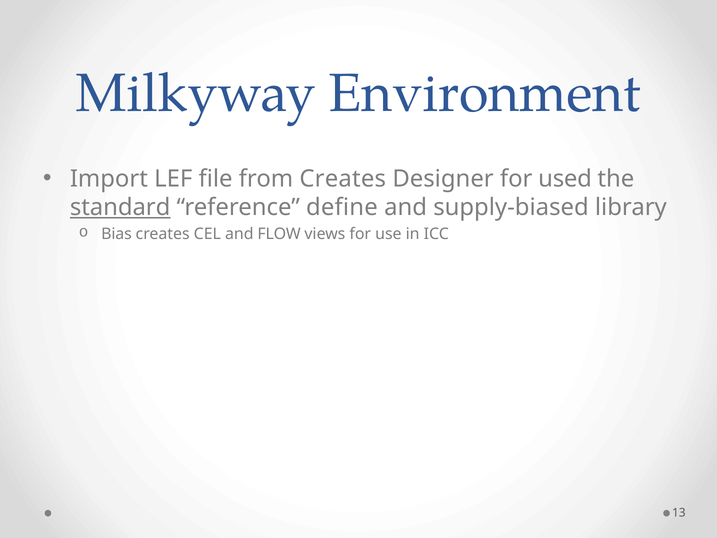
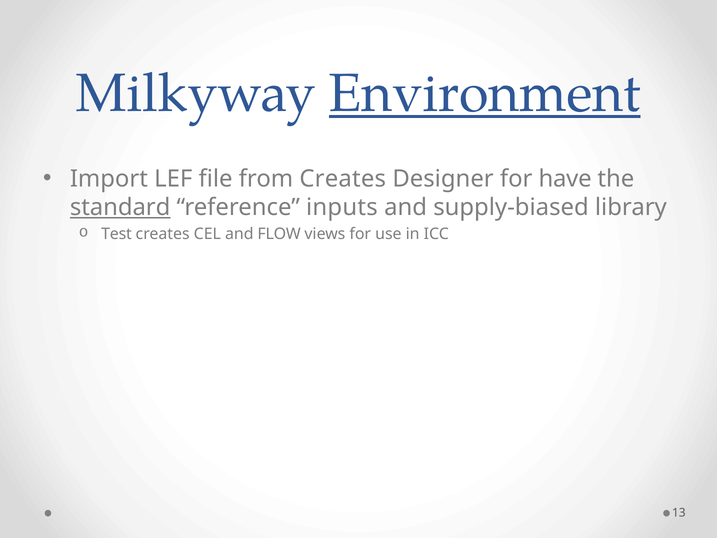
Environment underline: none -> present
used: used -> have
define: define -> inputs
Bias: Bias -> Test
